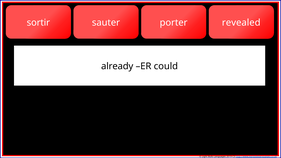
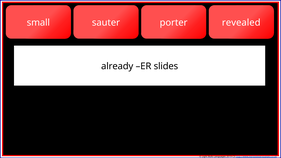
sortir: sortir -> small
could: could -> slides
